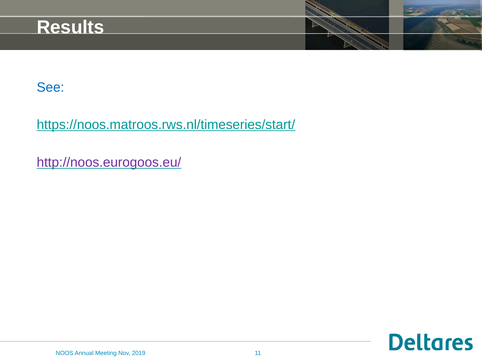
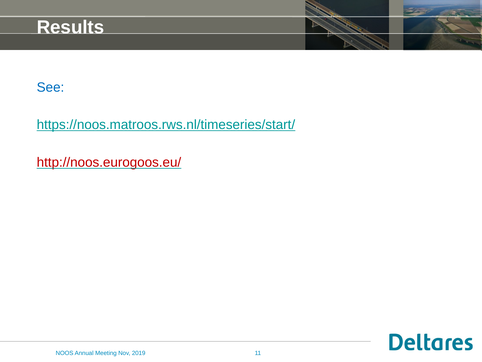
http://noos.eurogoos.eu/ colour: purple -> red
